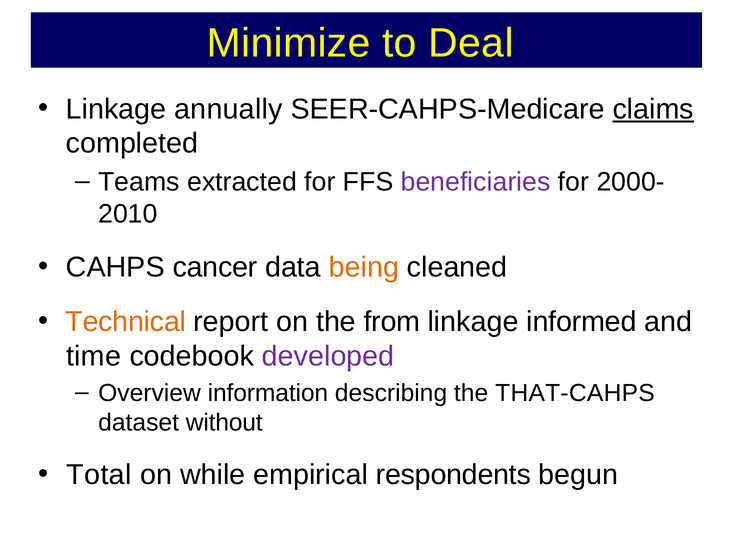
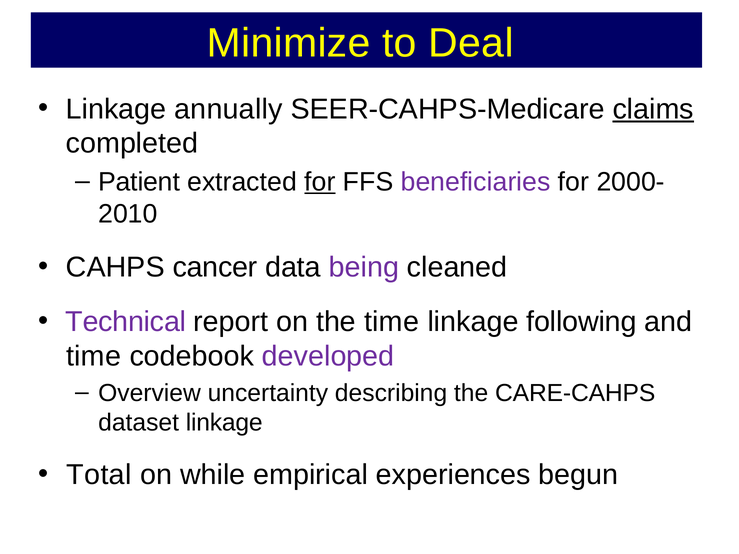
Teams: Teams -> Patient
for at (320, 182) underline: none -> present
being colour: orange -> purple
Technical colour: orange -> purple
the from: from -> time
informed: informed -> following
information: information -> uncertainty
THAT-CAHPS: THAT-CAHPS -> CARE-CAHPS
dataset without: without -> linkage
respondents: respondents -> experiences
